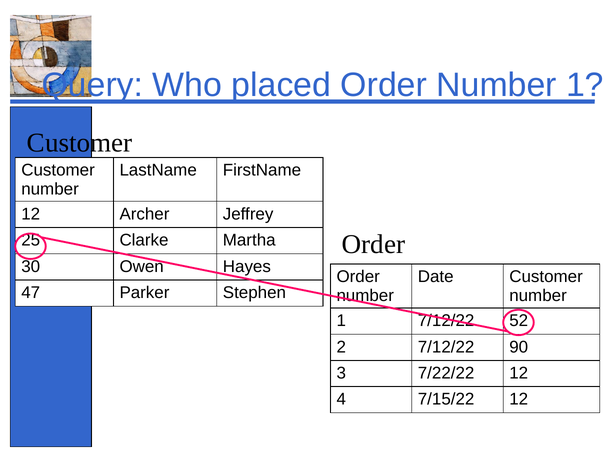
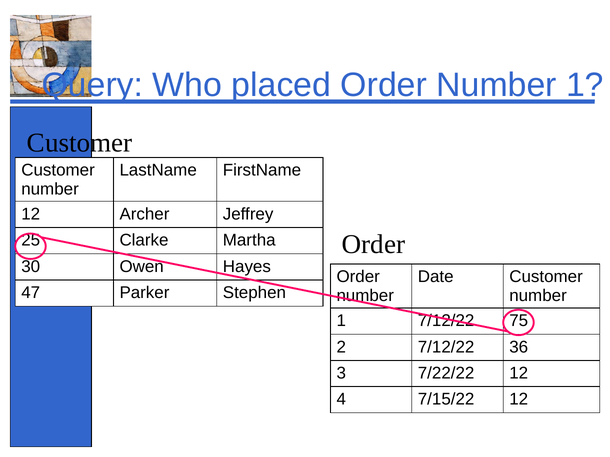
52: 52 -> 75
90: 90 -> 36
